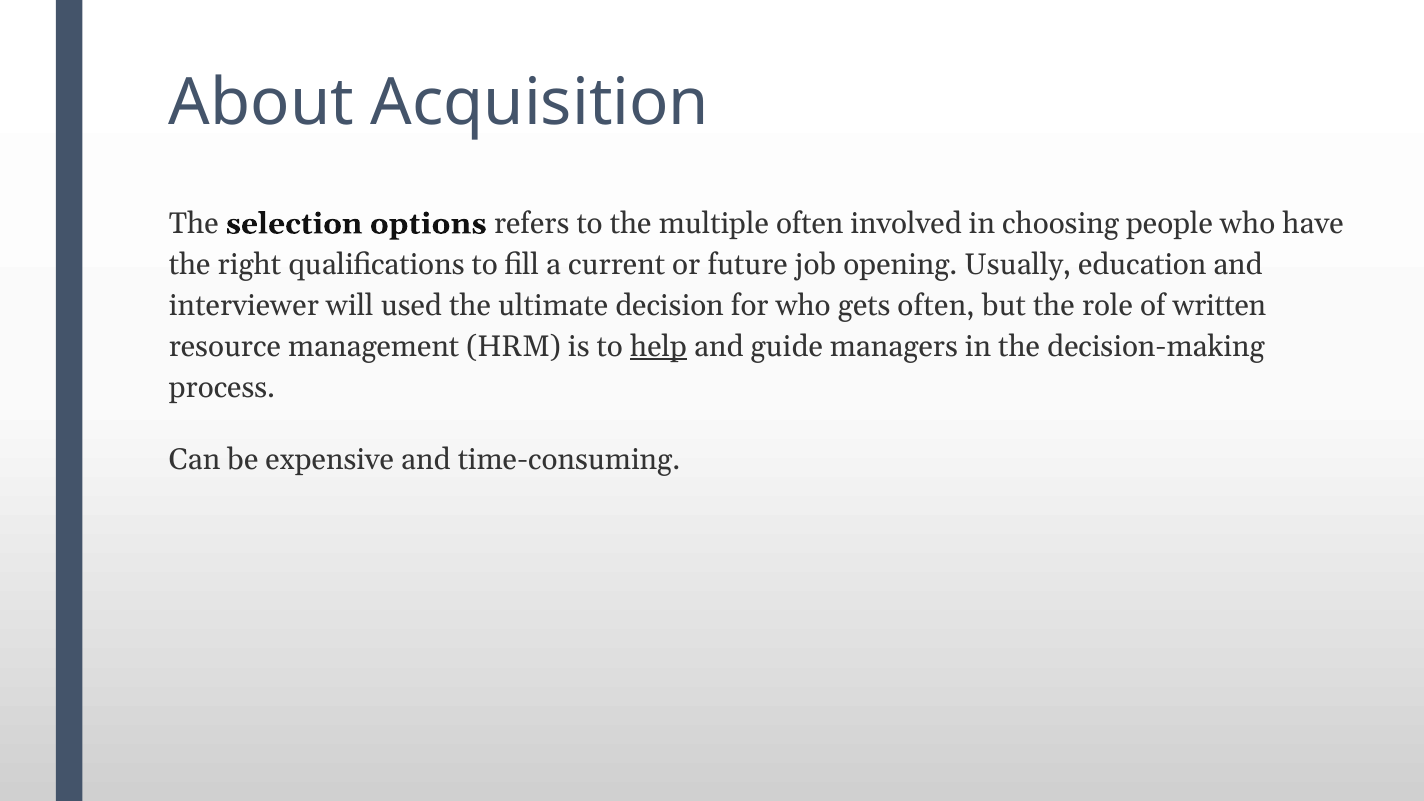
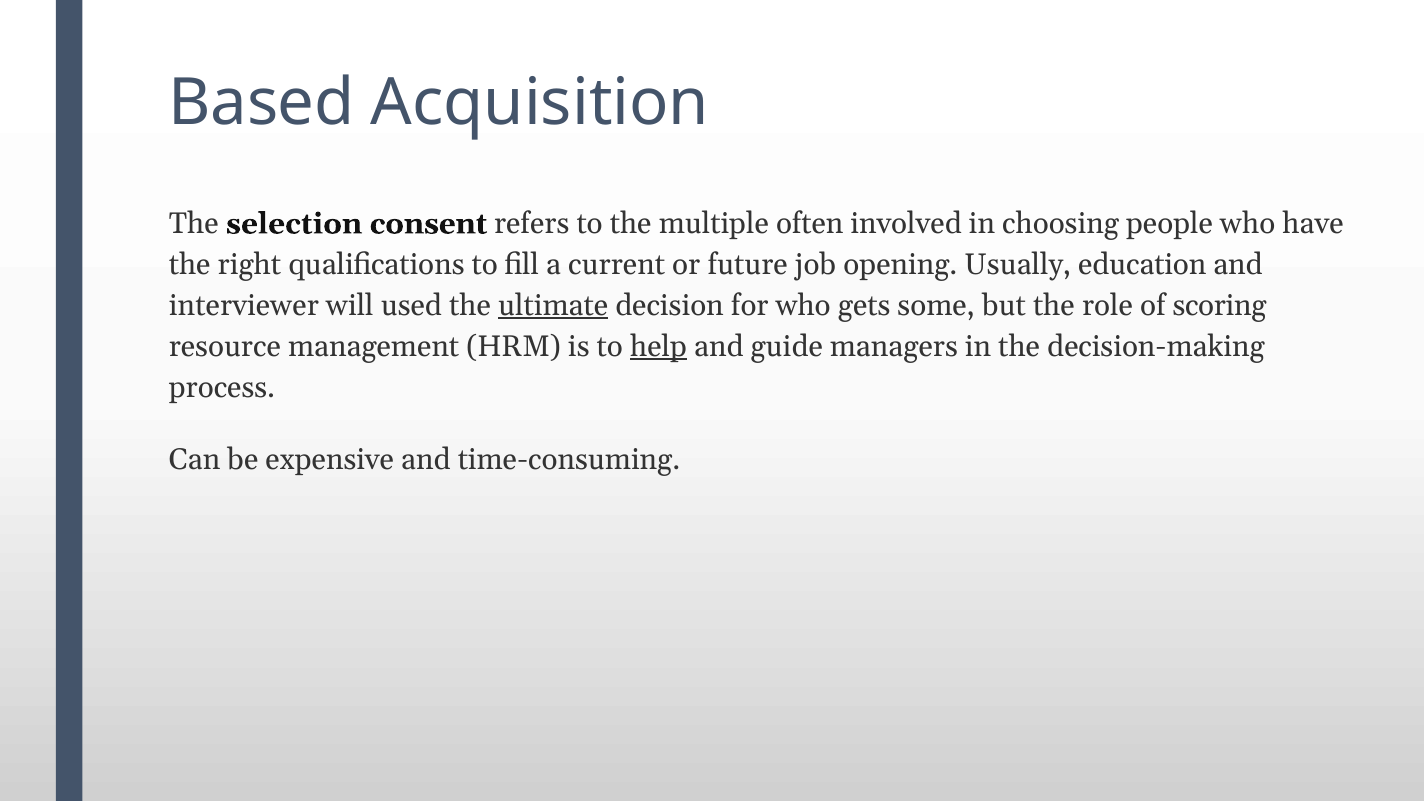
About: About -> Based
options: options -> consent
ultimate underline: none -> present
gets often: often -> some
written: written -> scoring
